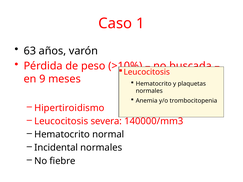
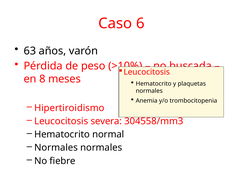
1: 1 -> 6
9: 9 -> 8
140000/mm3: 140000/mm3 -> 304558/mm3
Incidental at (56, 148): Incidental -> Normales
